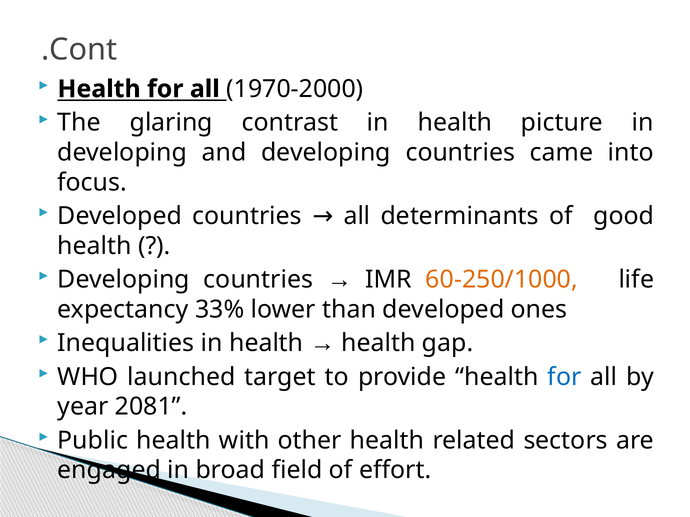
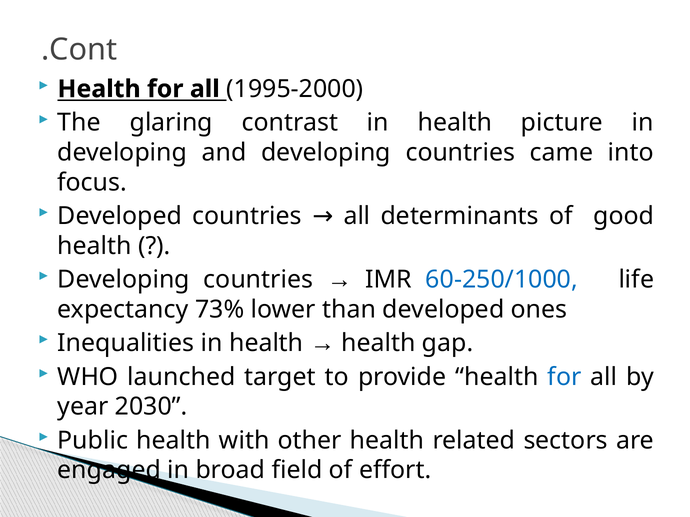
1970-2000: 1970-2000 -> 1995-2000
60-250/1000 colour: orange -> blue
33%: 33% -> 73%
2081: 2081 -> 2030
